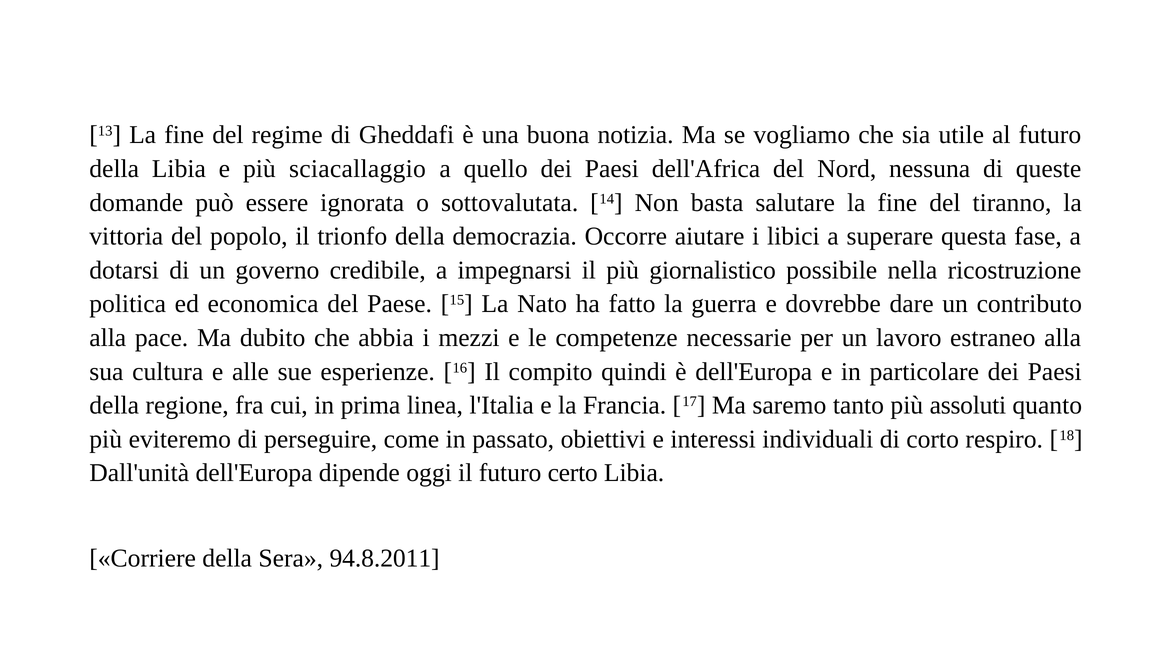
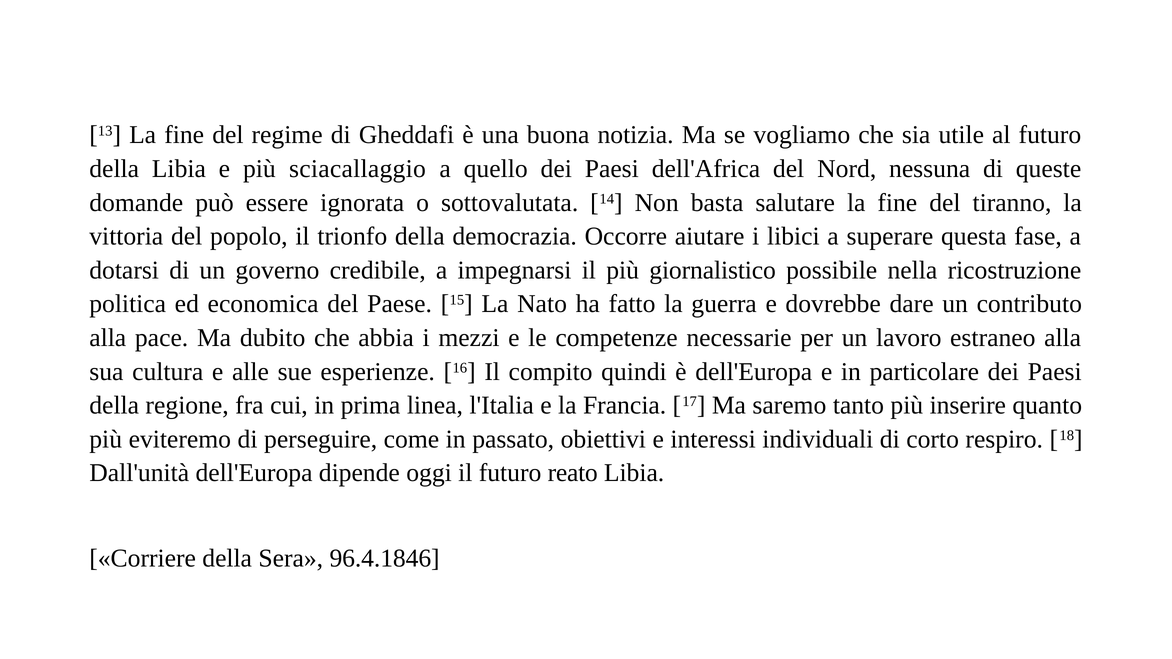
assoluti: assoluti -> inserire
certo: certo -> reato
94.8.2011: 94.8.2011 -> 96.4.1846
